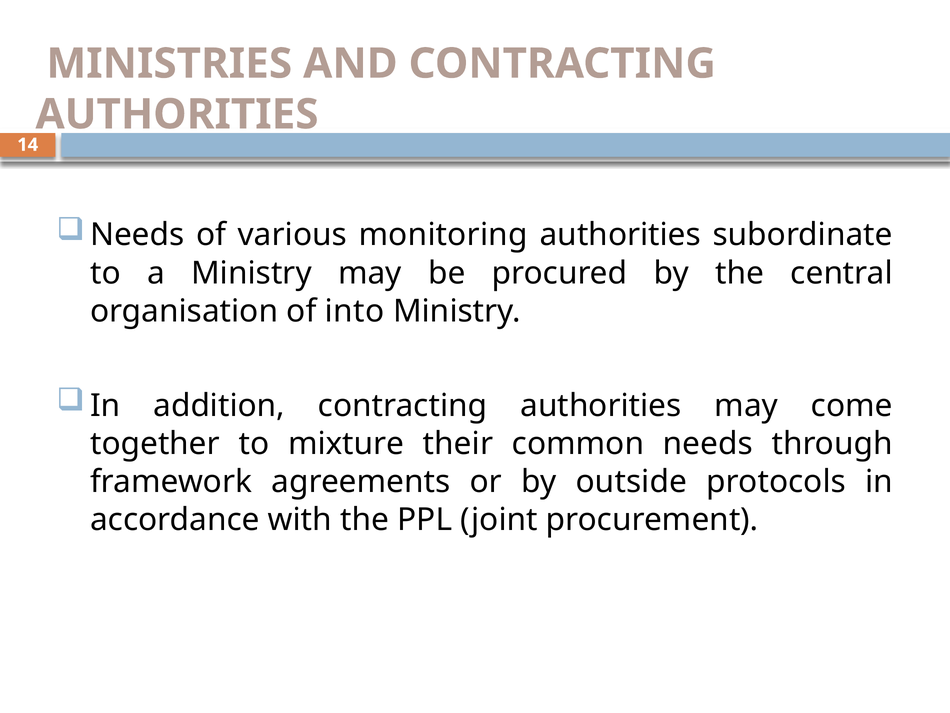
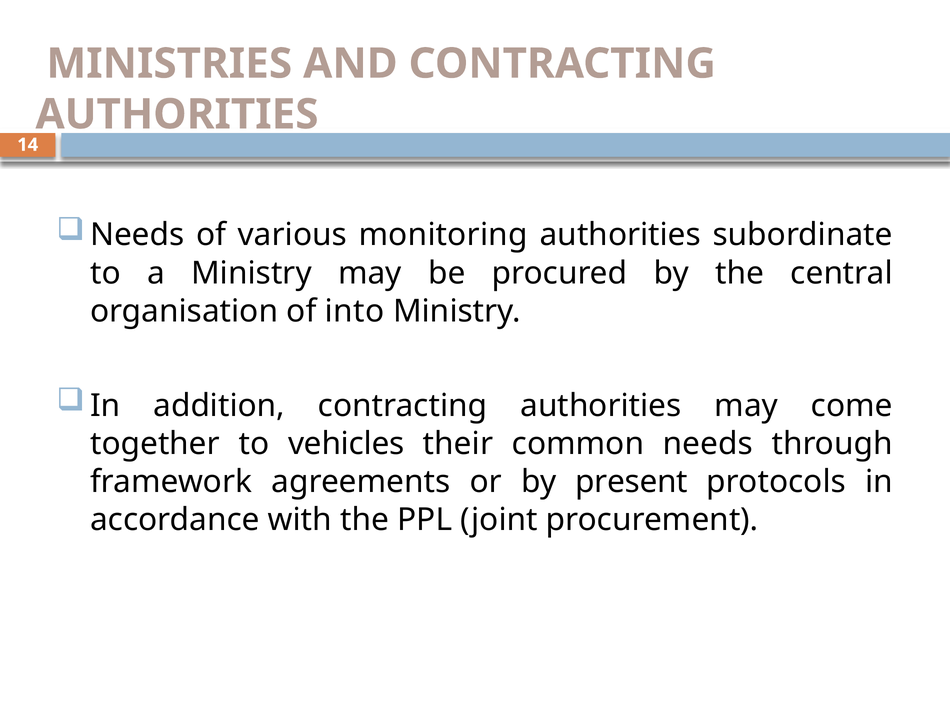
mixture: mixture -> vehicles
outside: outside -> present
